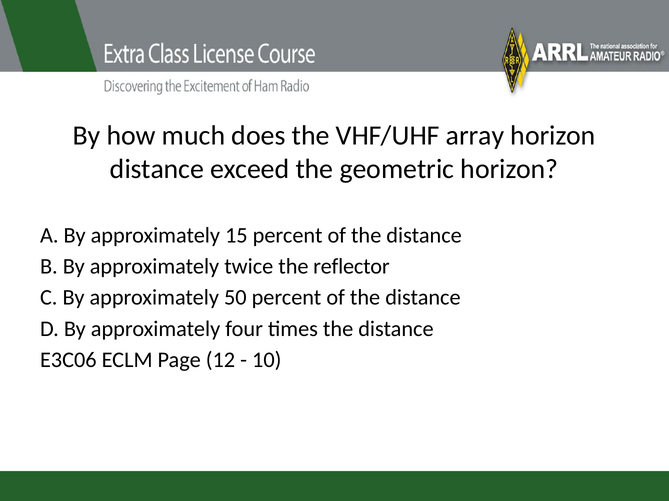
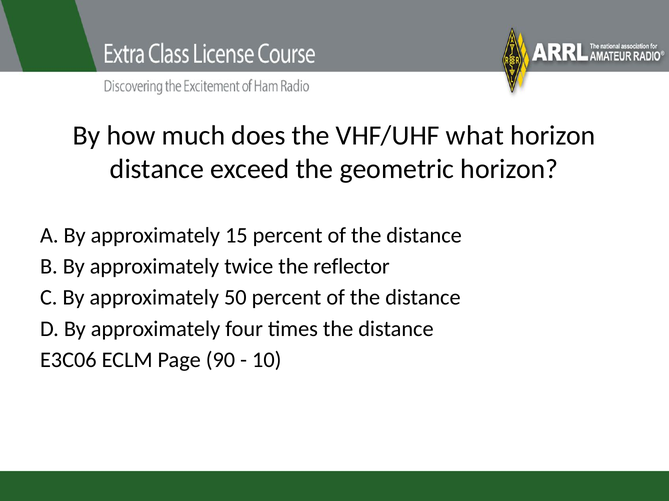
array: array -> what
12: 12 -> 90
